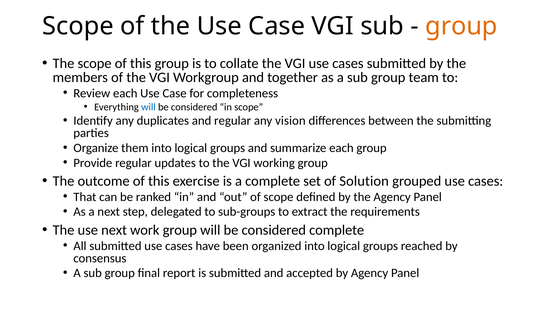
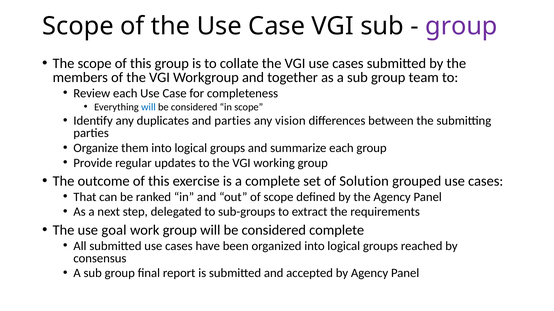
group at (461, 26) colour: orange -> purple
and regular: regular -> parties
use next: next -> goal
